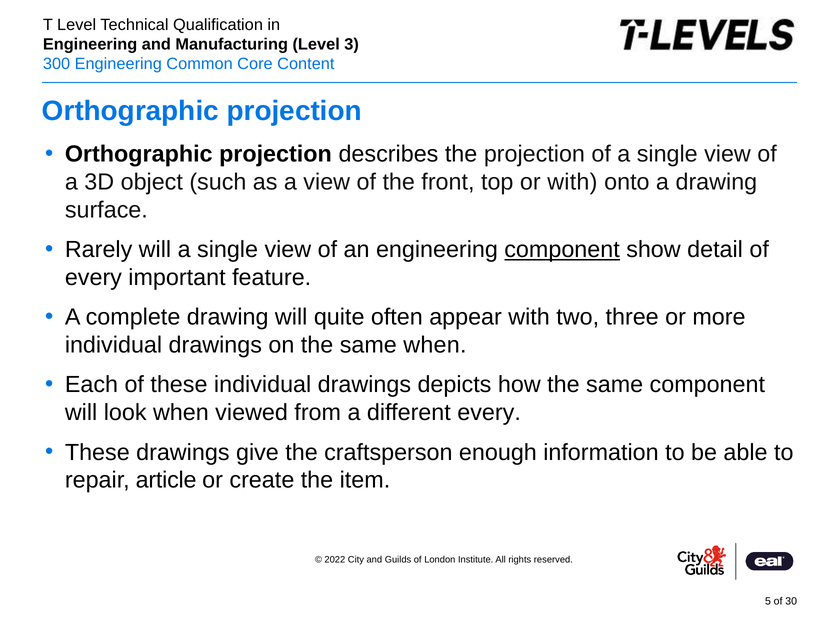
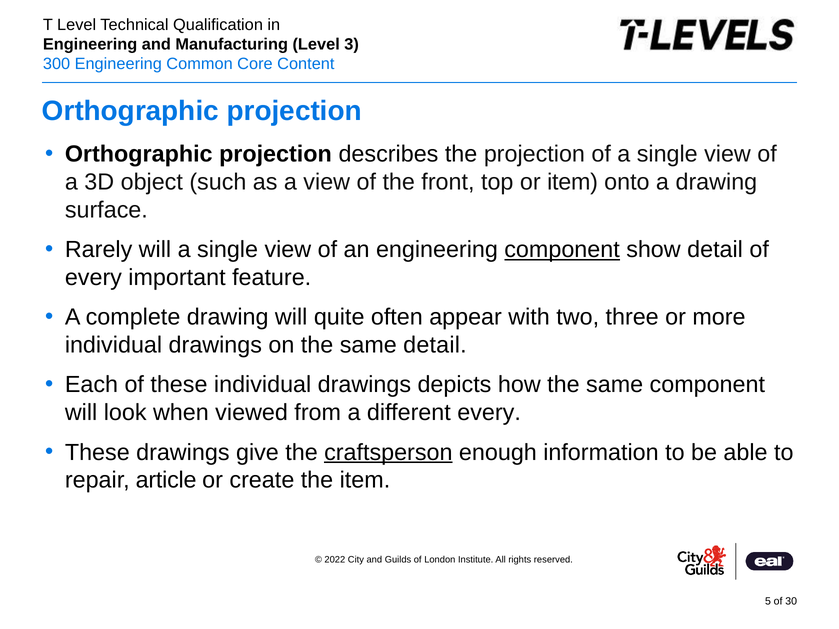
or with: with -> item
same when: when -> detail
craftsperson underline: none -> present
